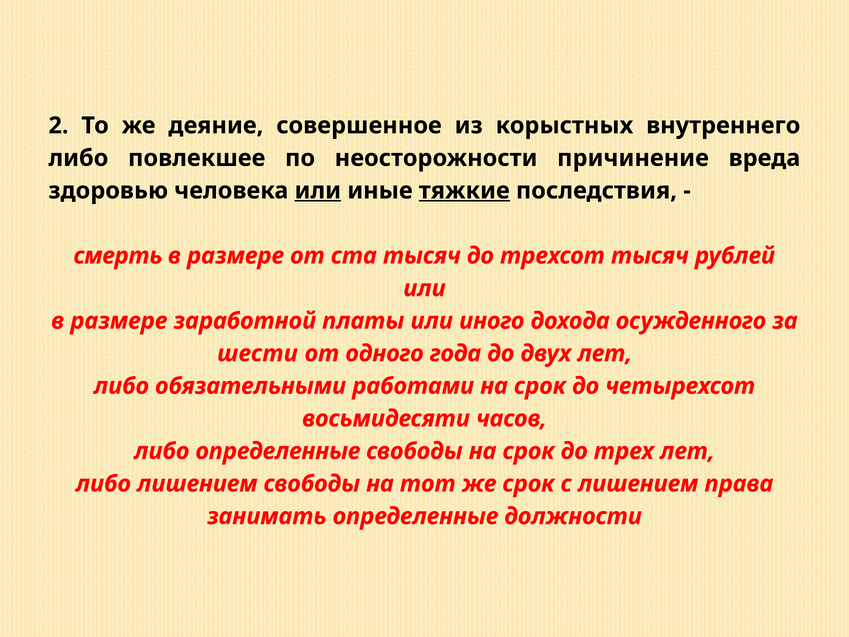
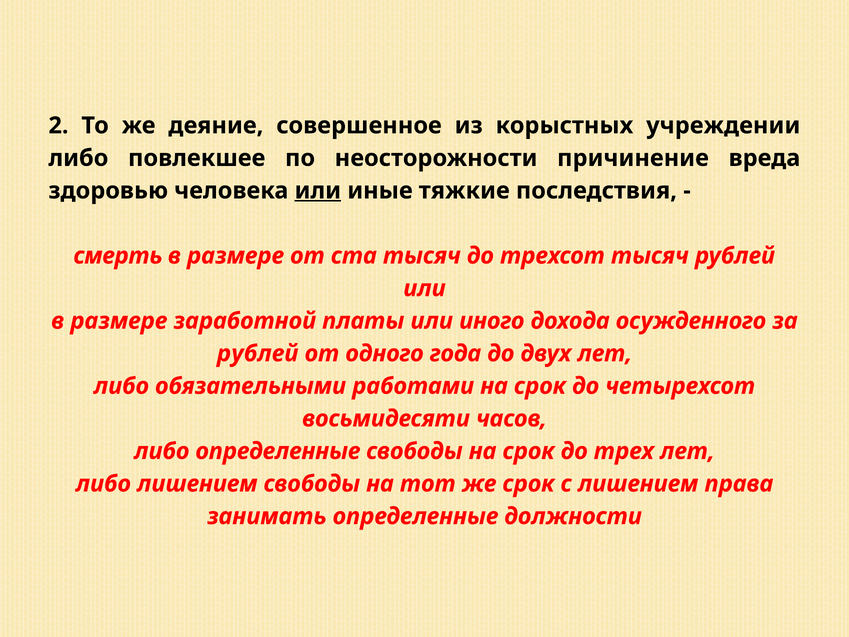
внутреннего: внутреннего -> учреждении
тяжкие underline: present -> none
шести at (258, 353): шести -> рублей
